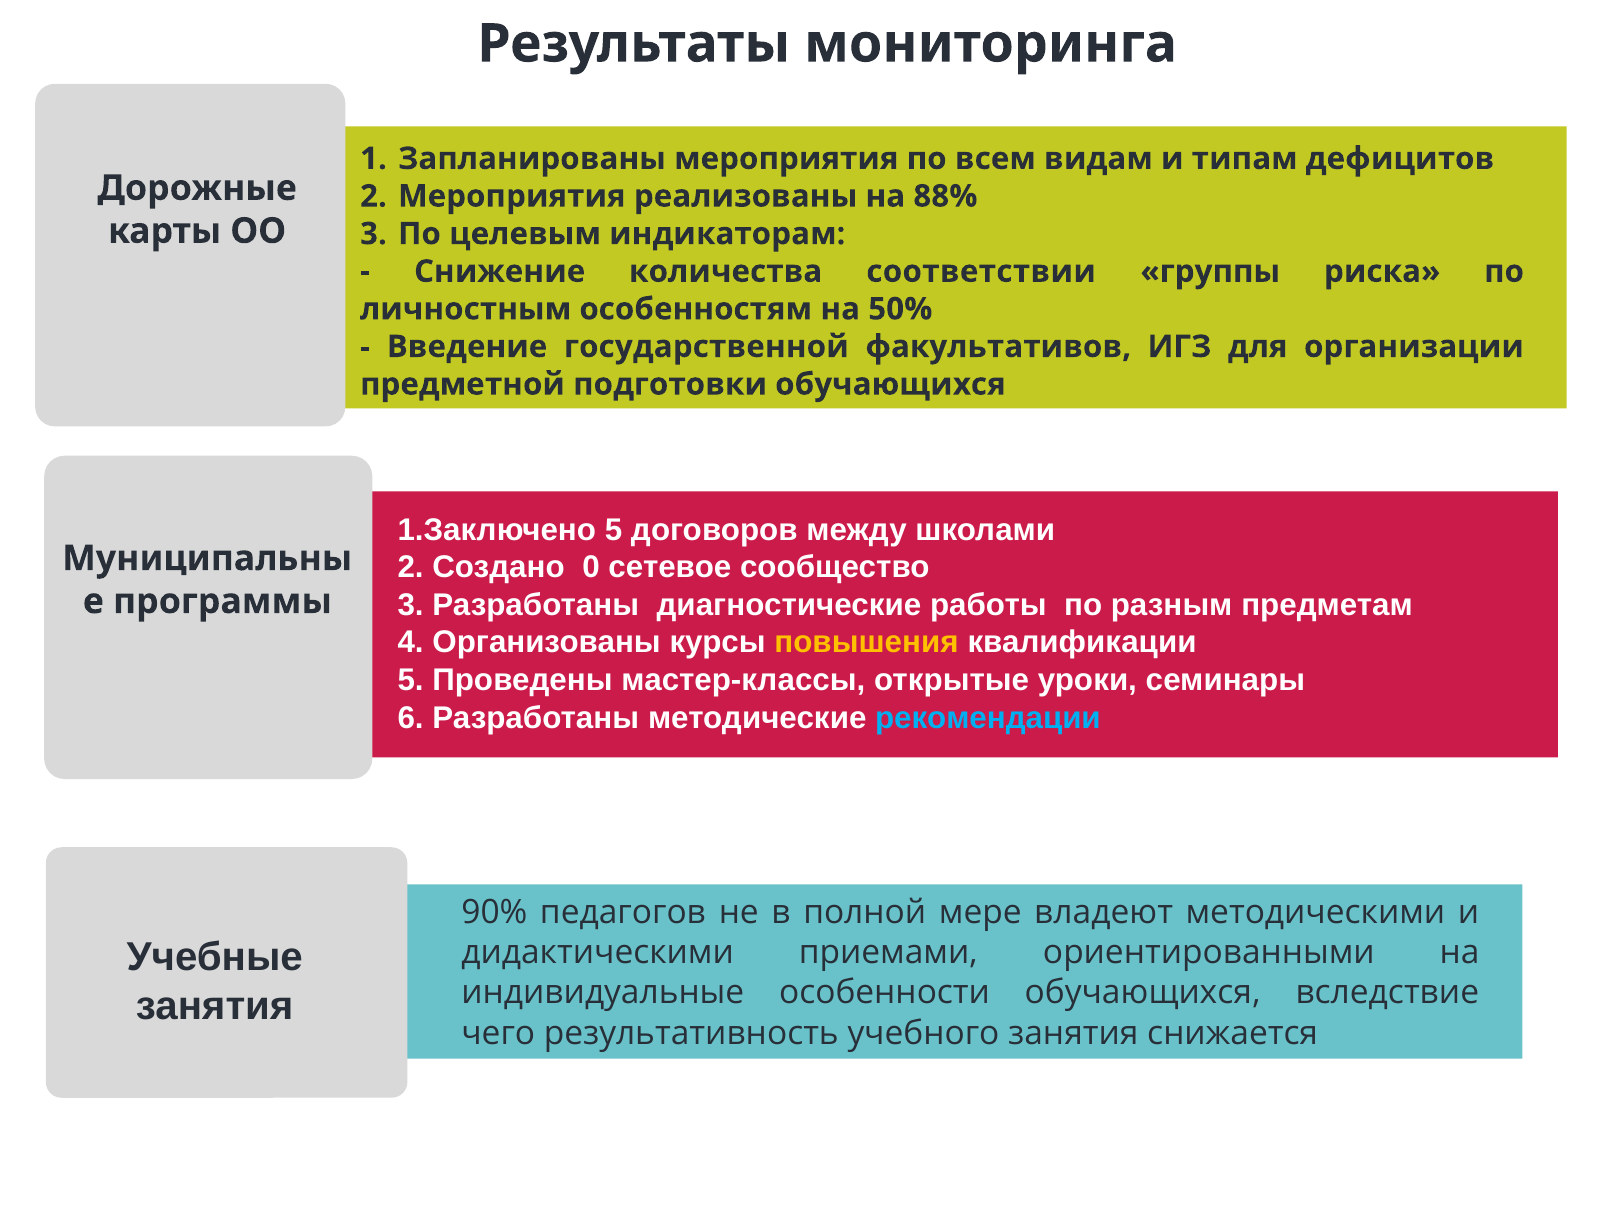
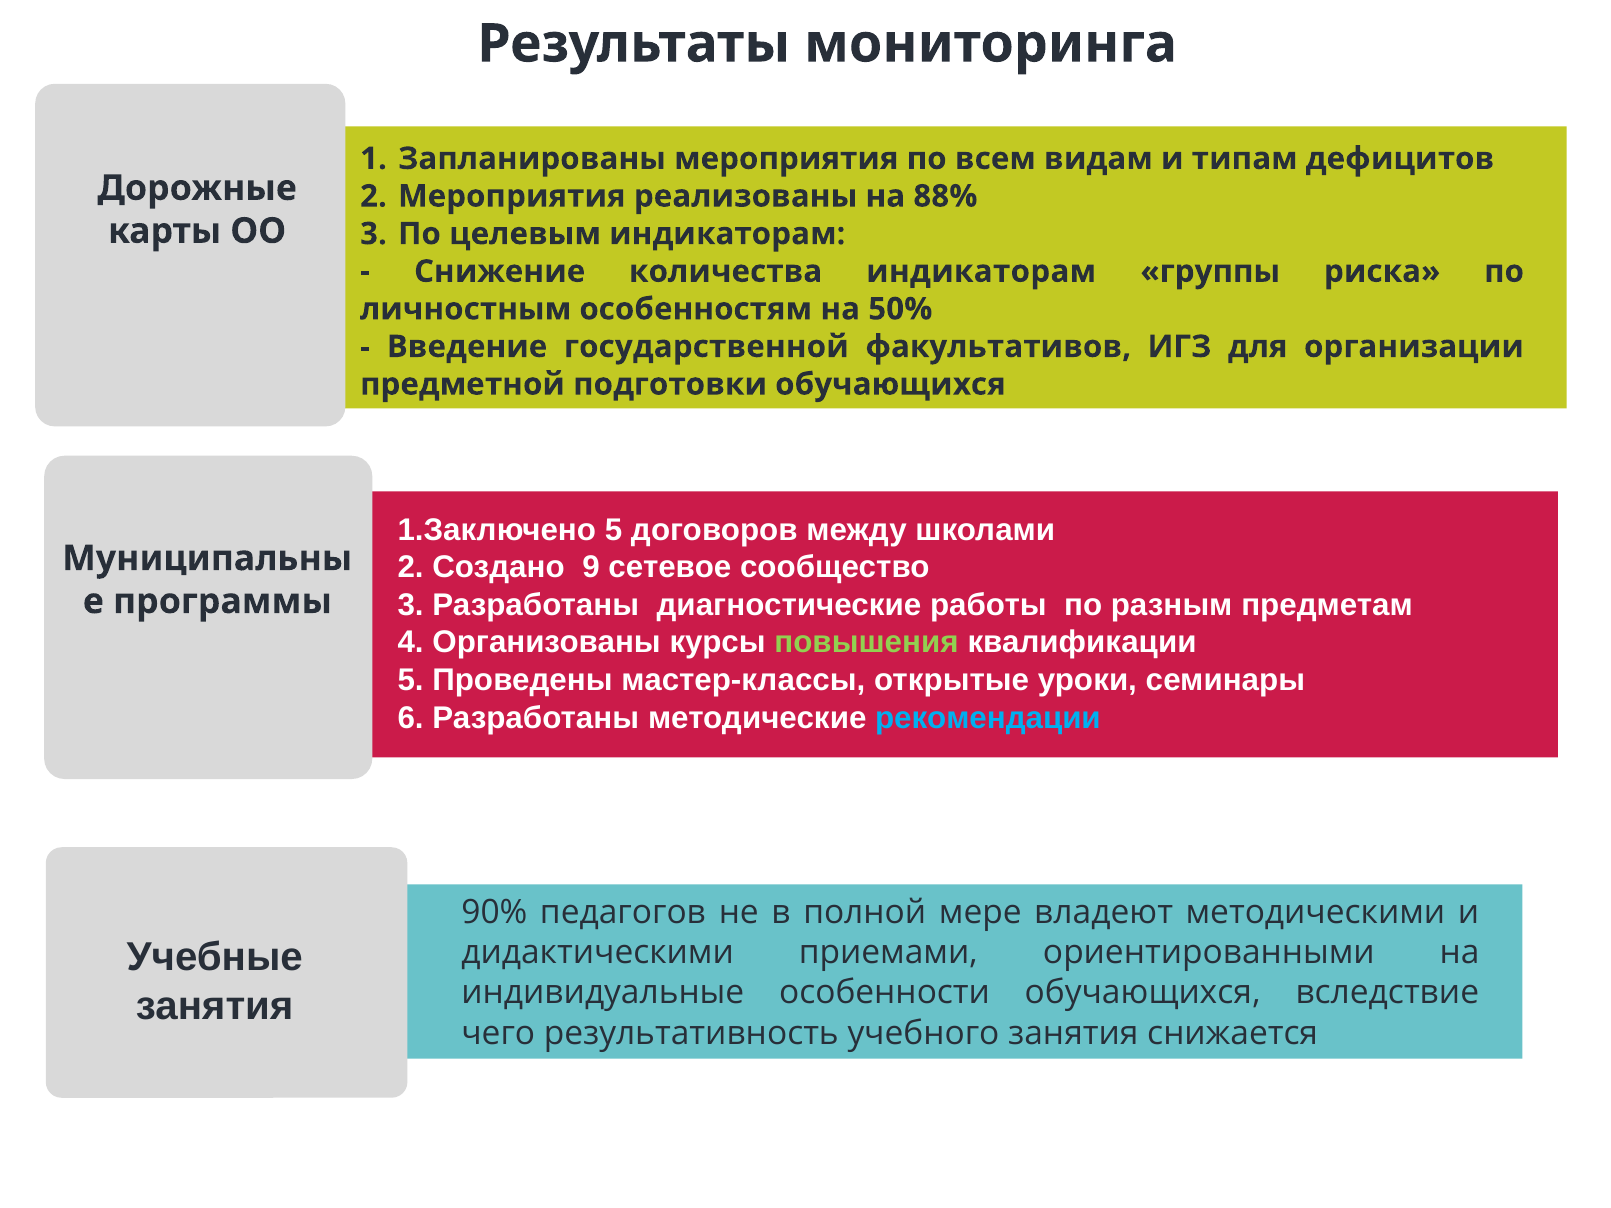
количества соответствии: соответствии -> индикаторам
0: 0 -> 9
повышения colour: yellow -> light green
